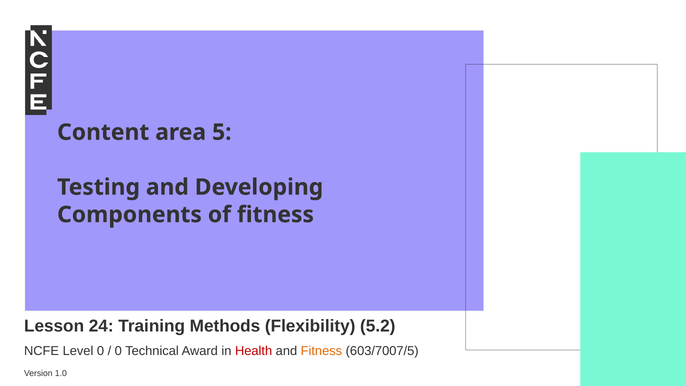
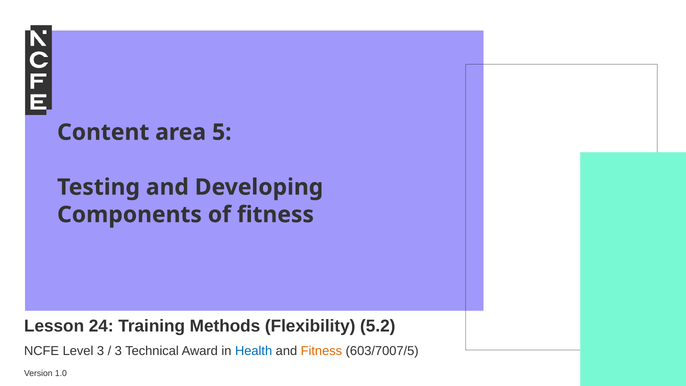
Level 0: 0 -> 3
0 at (118, 351): 0 -> 3
Health colour: red -> blue
